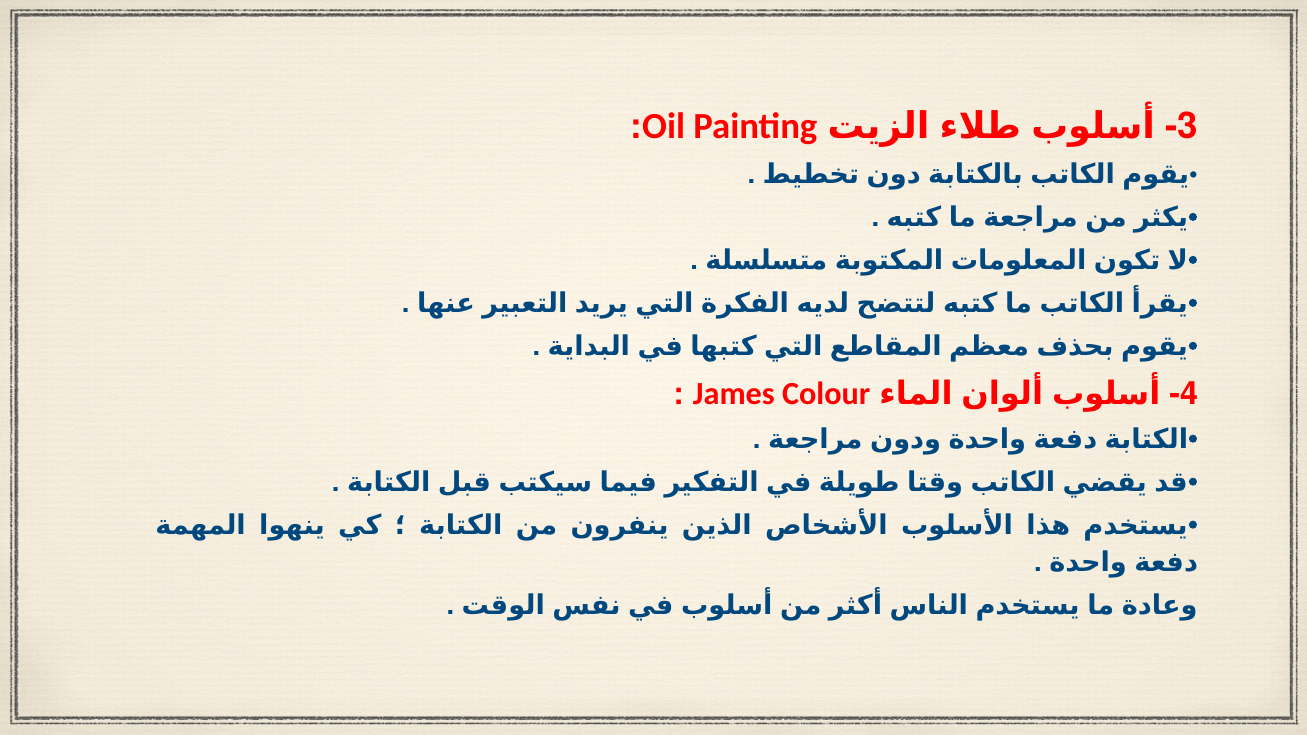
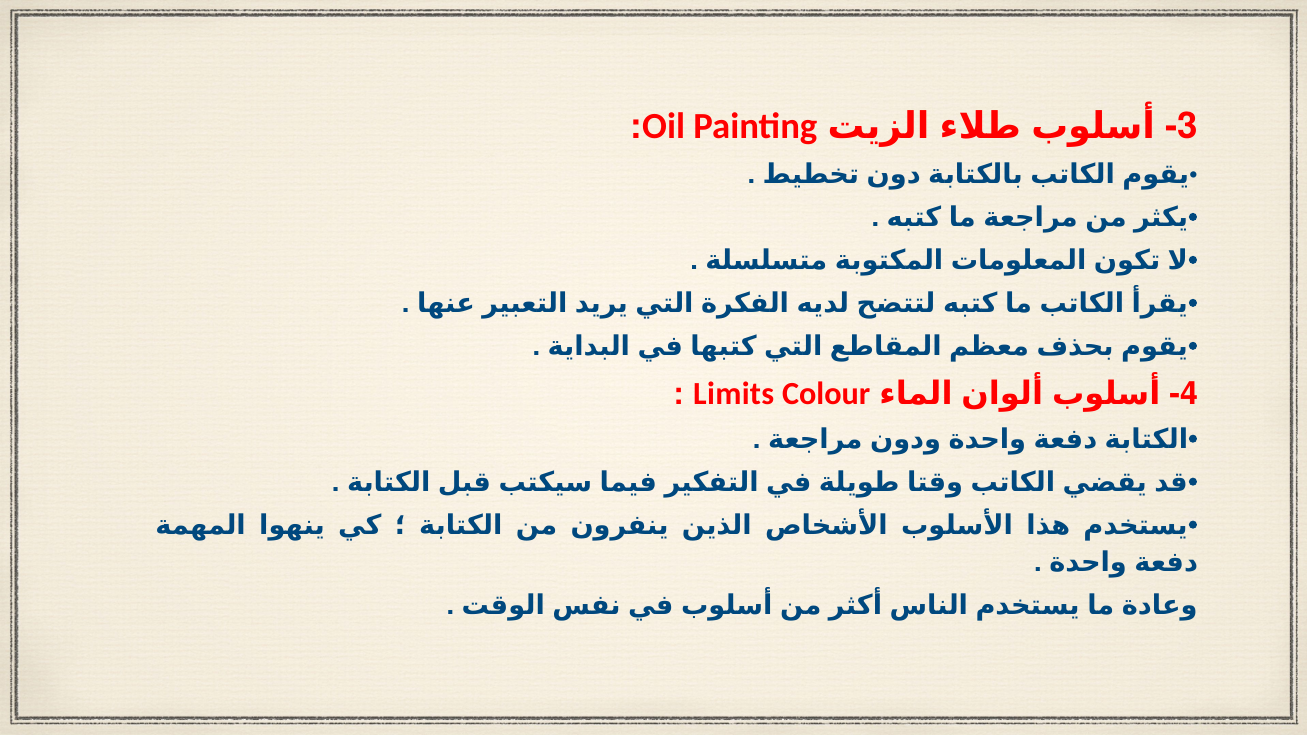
James: James -> Limits
